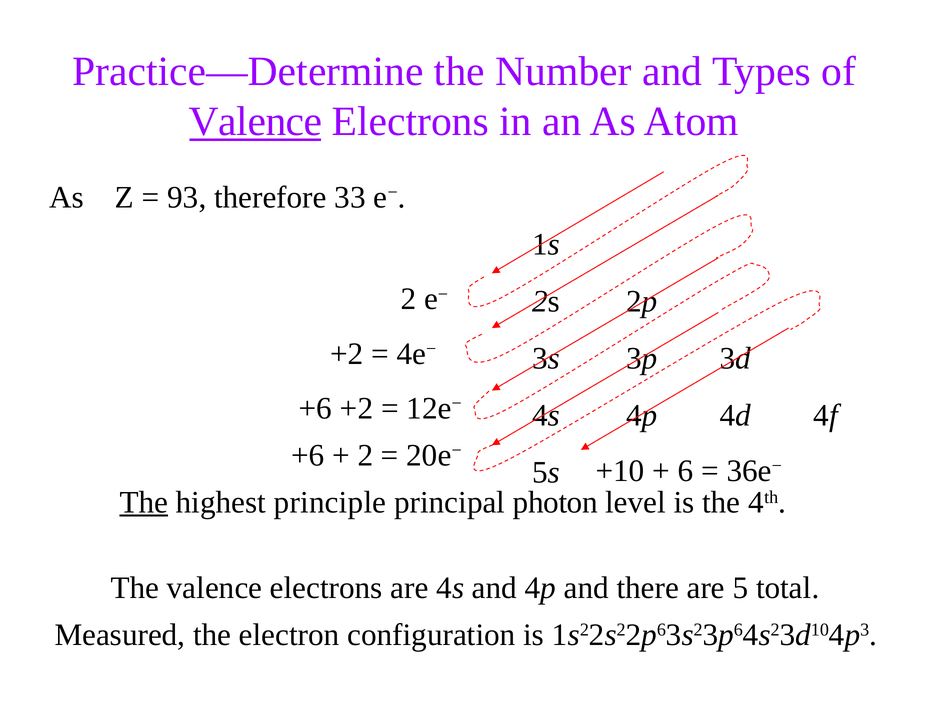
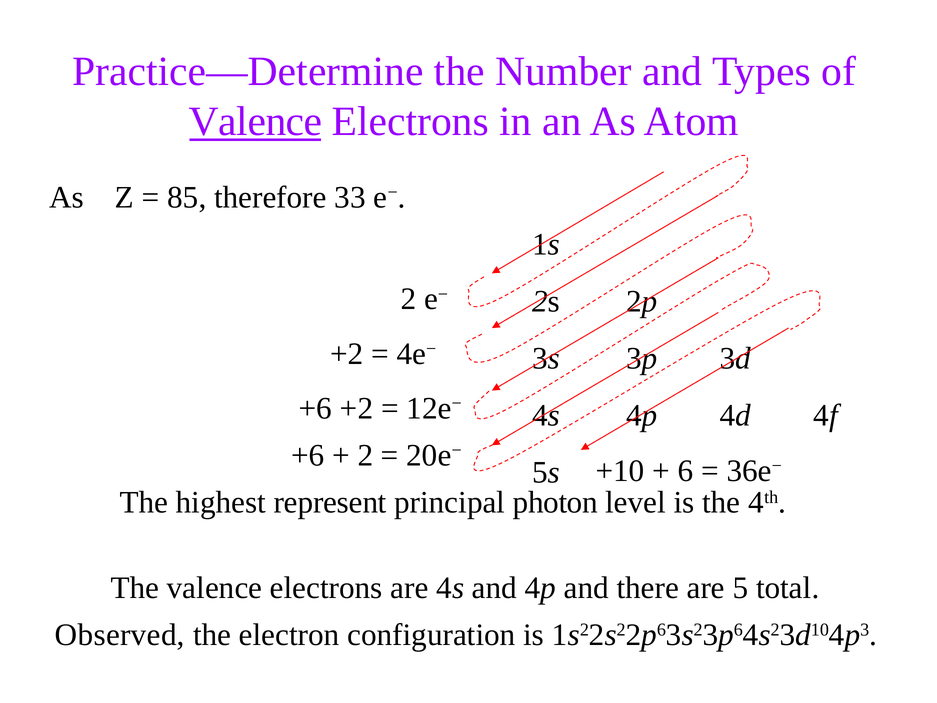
93: 93 -> 85
The at (144, 502) underline: present -> none
principle: principle -> represent
Measured: Measured -> Observed
